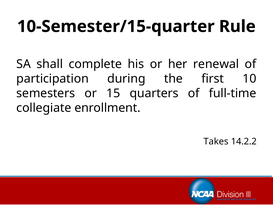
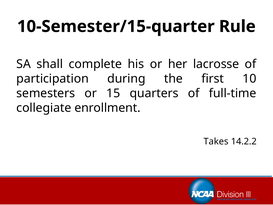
renewal: renewal -> lacrosse
